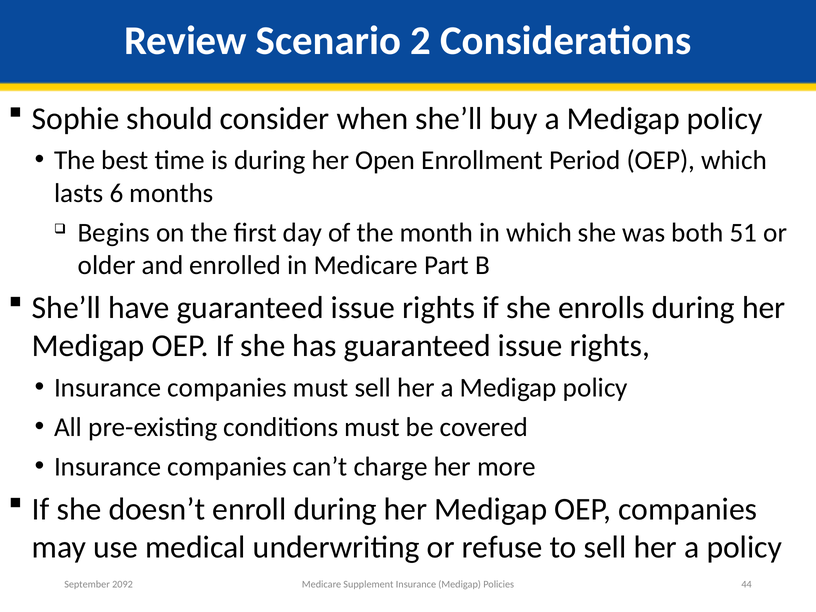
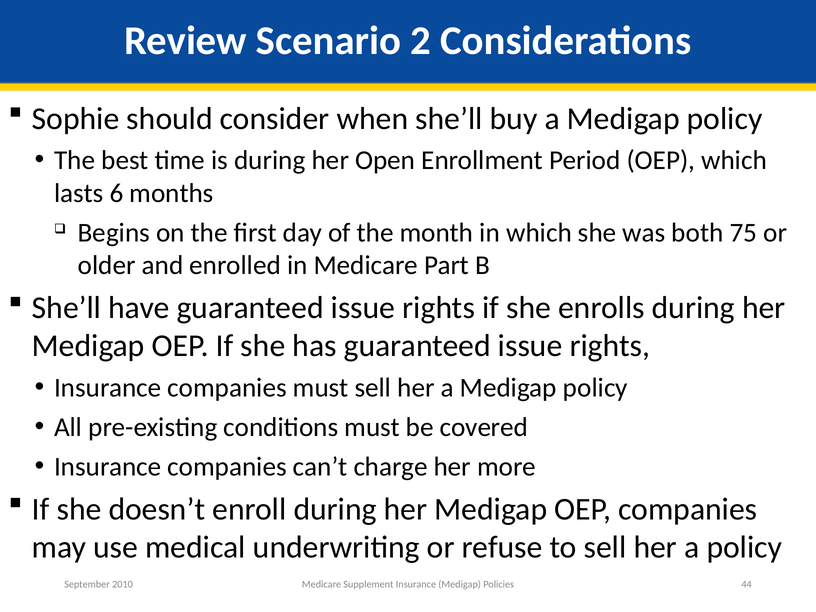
51: 51 -> 75
2092: 2092 -> 2010
